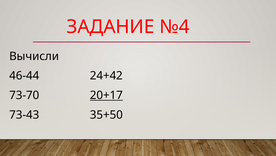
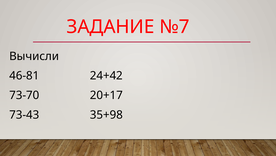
№4: №4 -> №7
46-44: 46-44 -> 46-81
20+17 underline: present -> none
35+50: 35+50 -> 35+98
